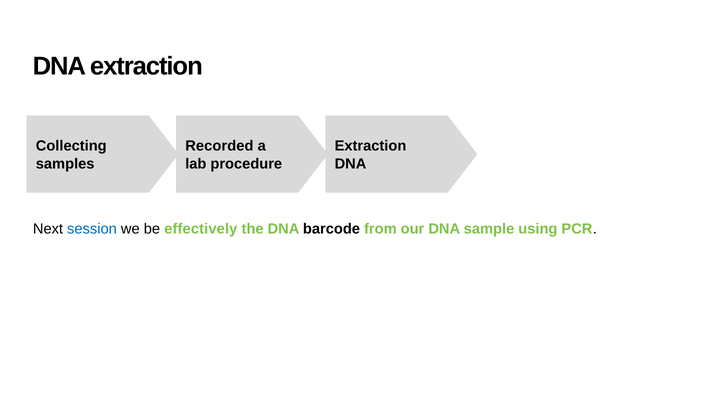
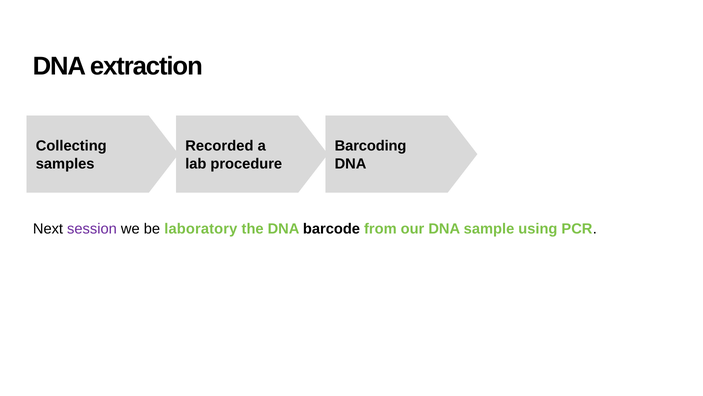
Extraction at (371, 146): Extraction -> Barcoding
session colour: blue -> purple
effectively: effectively -> laboratory
